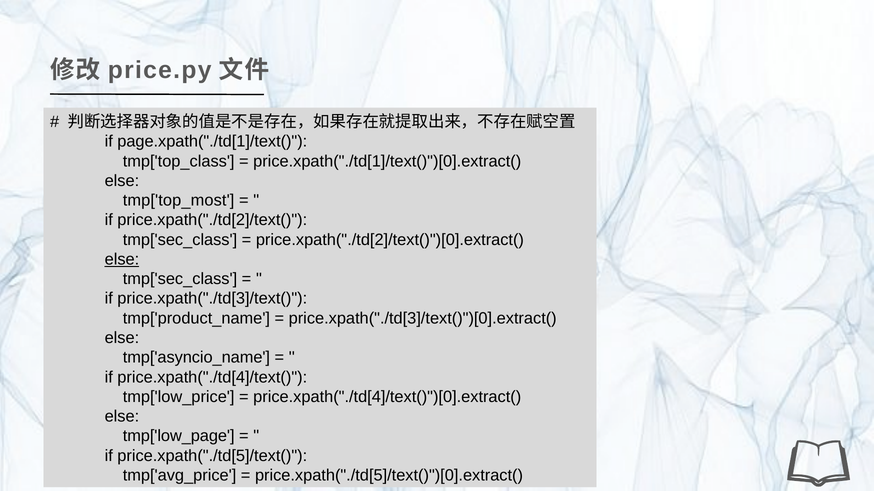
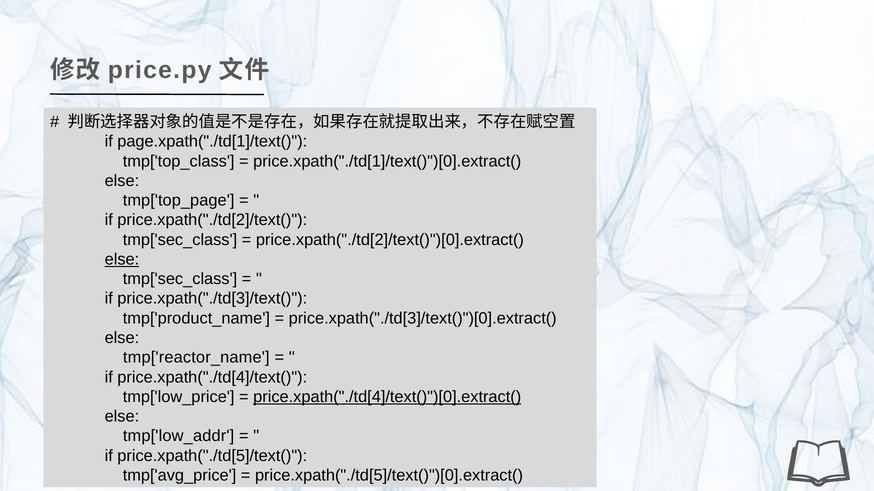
tmp['top_most: tmp['top_most -> tmp['top_page
tmp['asyncio_name: tmp['asyncio_name -> tmp['reactor_name
price.xpath("./td[4]/text()")[0].extract( underline: none -> present
tmp['low_page: tmp['low_page -> tmp['low_addr
